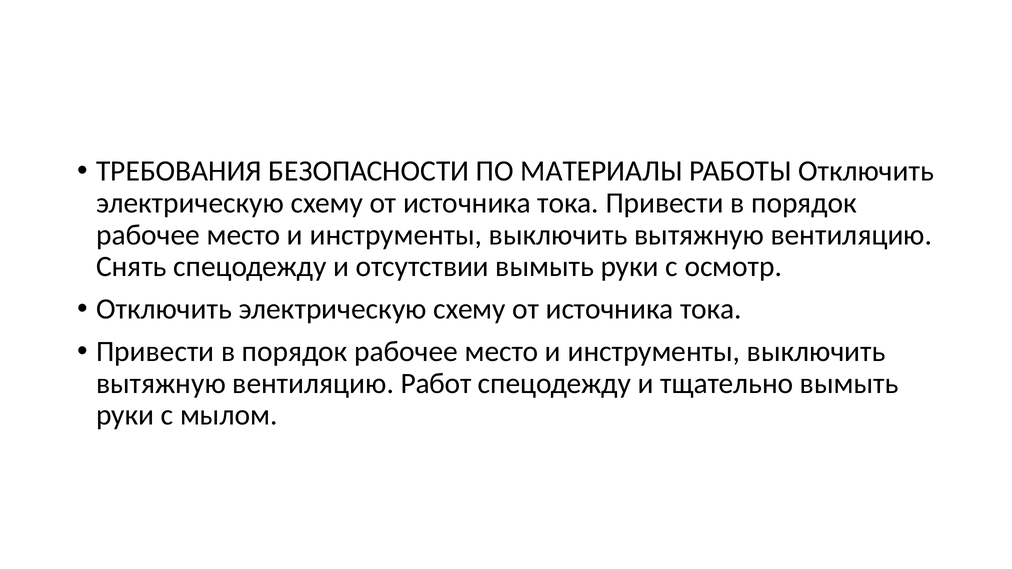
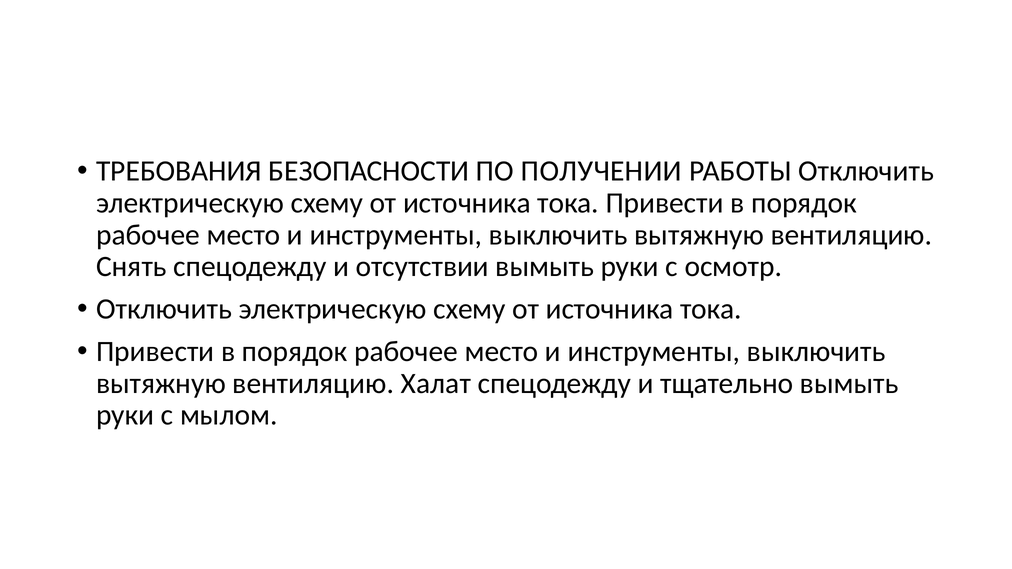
МАТЕРИАЛЫ: МАТЕРИАЛЫ -> ПОЛУЧЕНИИ
Работ: Работ -> Халат
